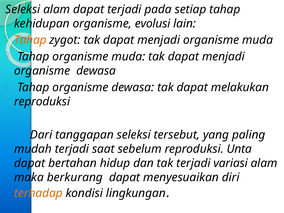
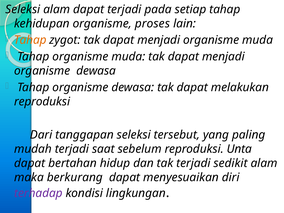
evolusi: evolusi -> proses
variasi: variasi -> sedikit
terhadap colour: orange -> purple
